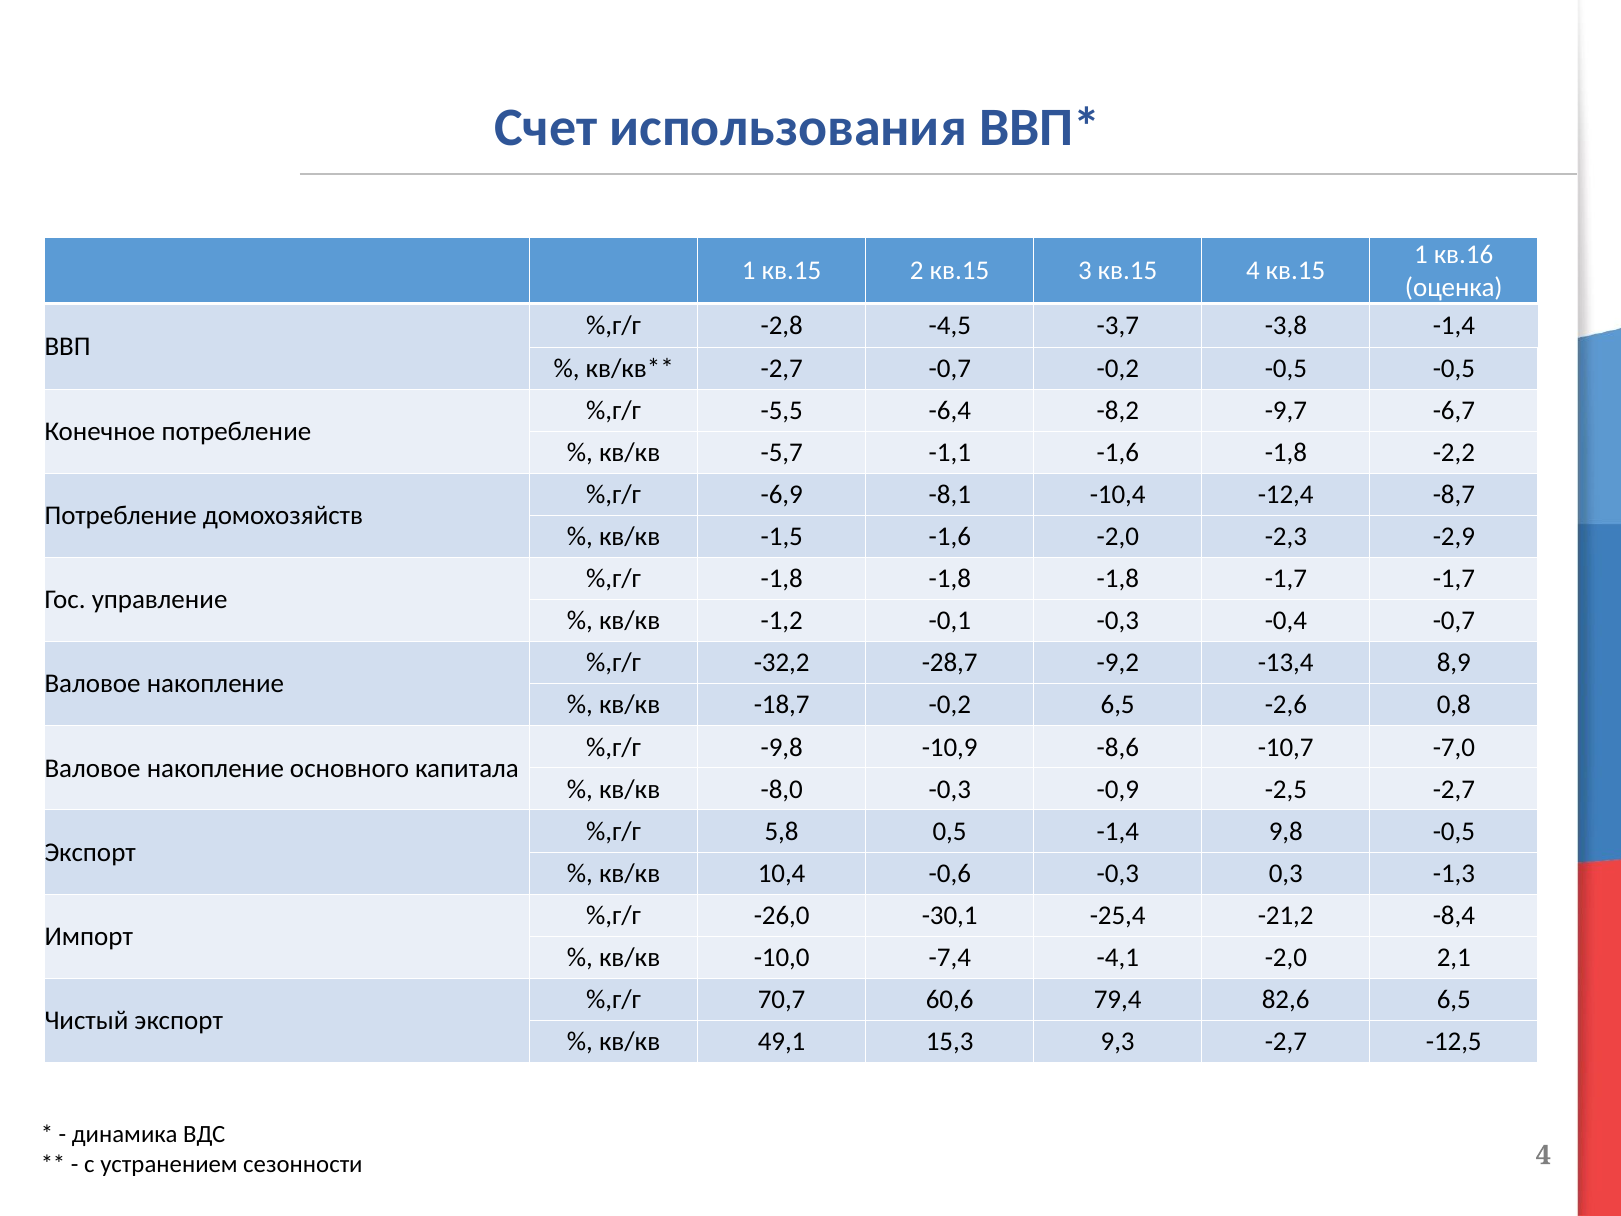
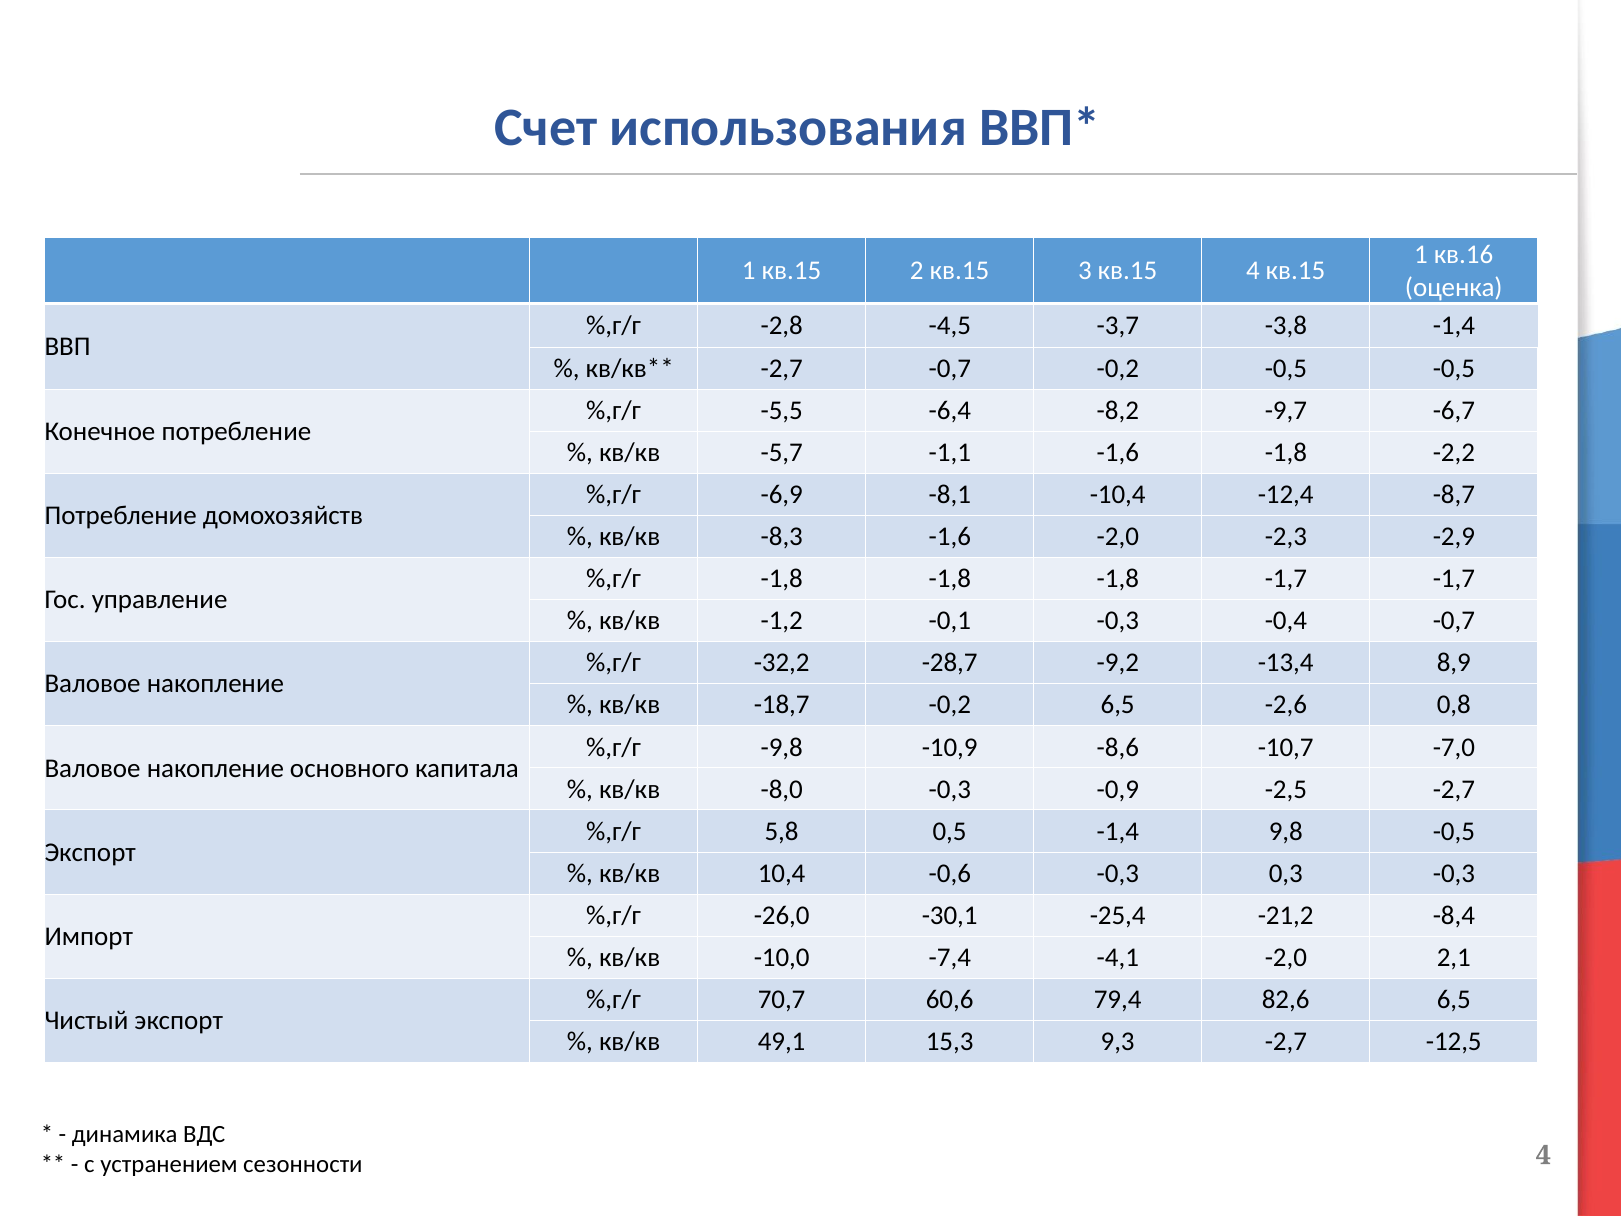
-1,5: -1,5 -> -8,3
0,3 -1,3: -1,3 -> -0,3
